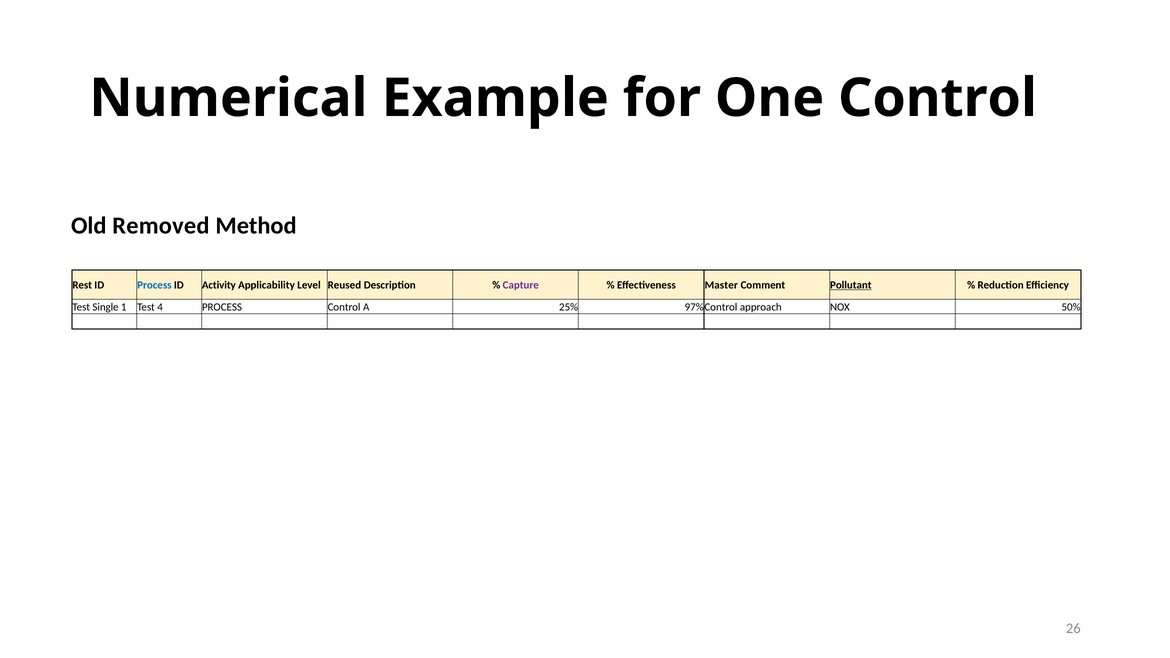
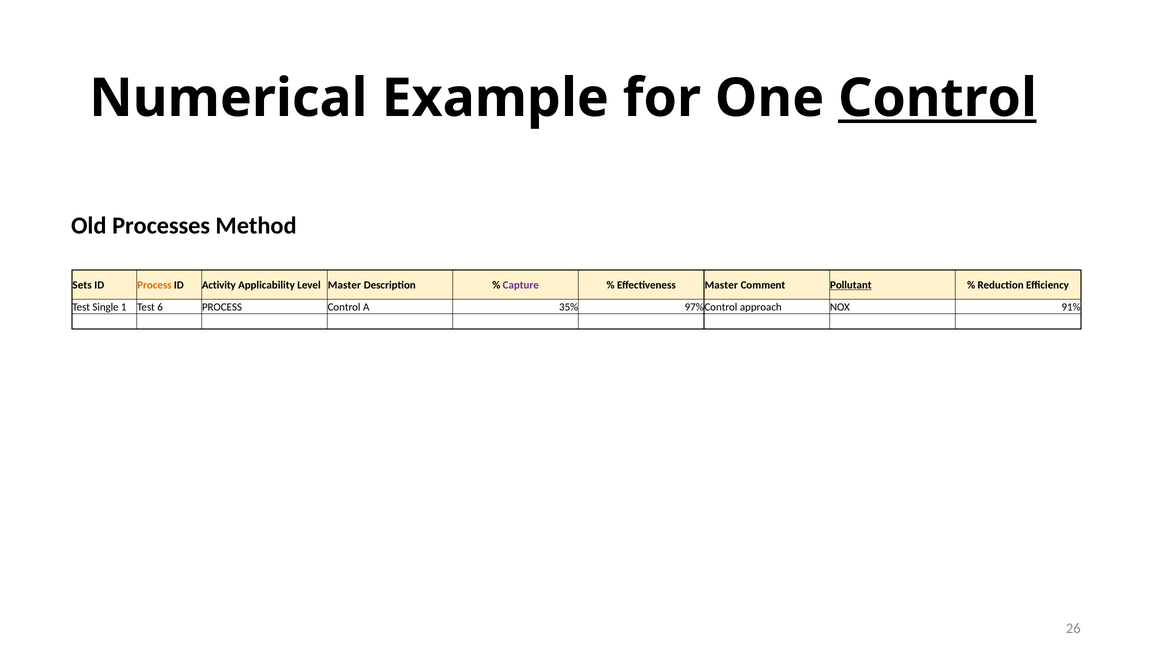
Control at (937, 98) underline: none -> present
Removed: Removed -> Processes
Rest: Rest -> Sets
Process at (154, 285) colour: blue -> orange
Level Reused: Reused -> Master
4: 4 -> 6
25%: 25% -> 35%
50%: 50% -> 91%
